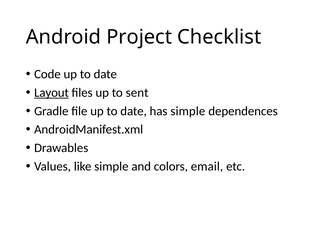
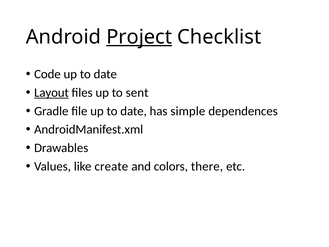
Project underline: none -> present
like simple: simple -> create
email: email -> there
